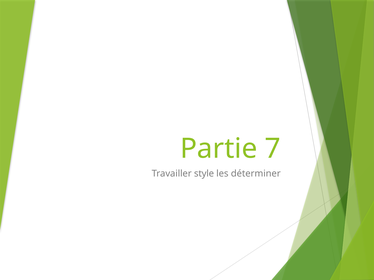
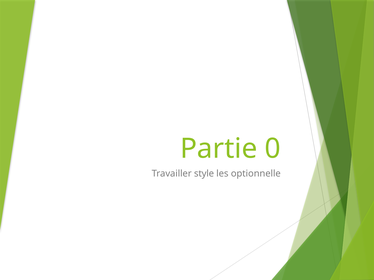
7: 7 -> 0
déterminer: déterminer -> optionnelle
